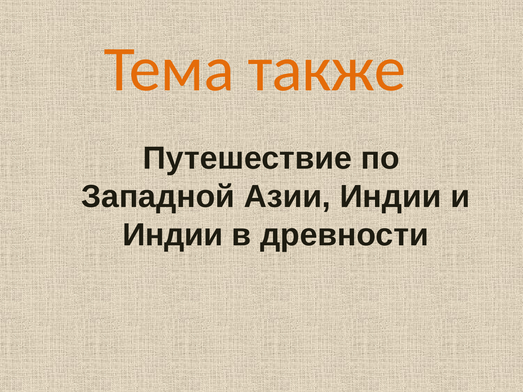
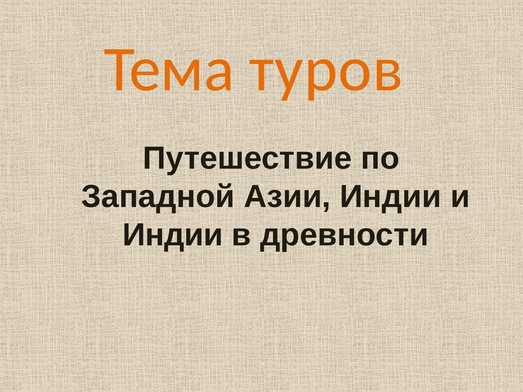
также: также -> туров
